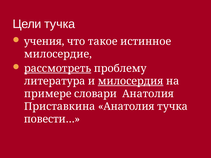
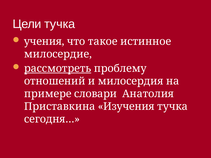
литература: литература -> отношений
милосердия underline: present -> none
Приставкина Анатолия: Анатолия -> Изучения
повести…: повести… -> сегодня…
